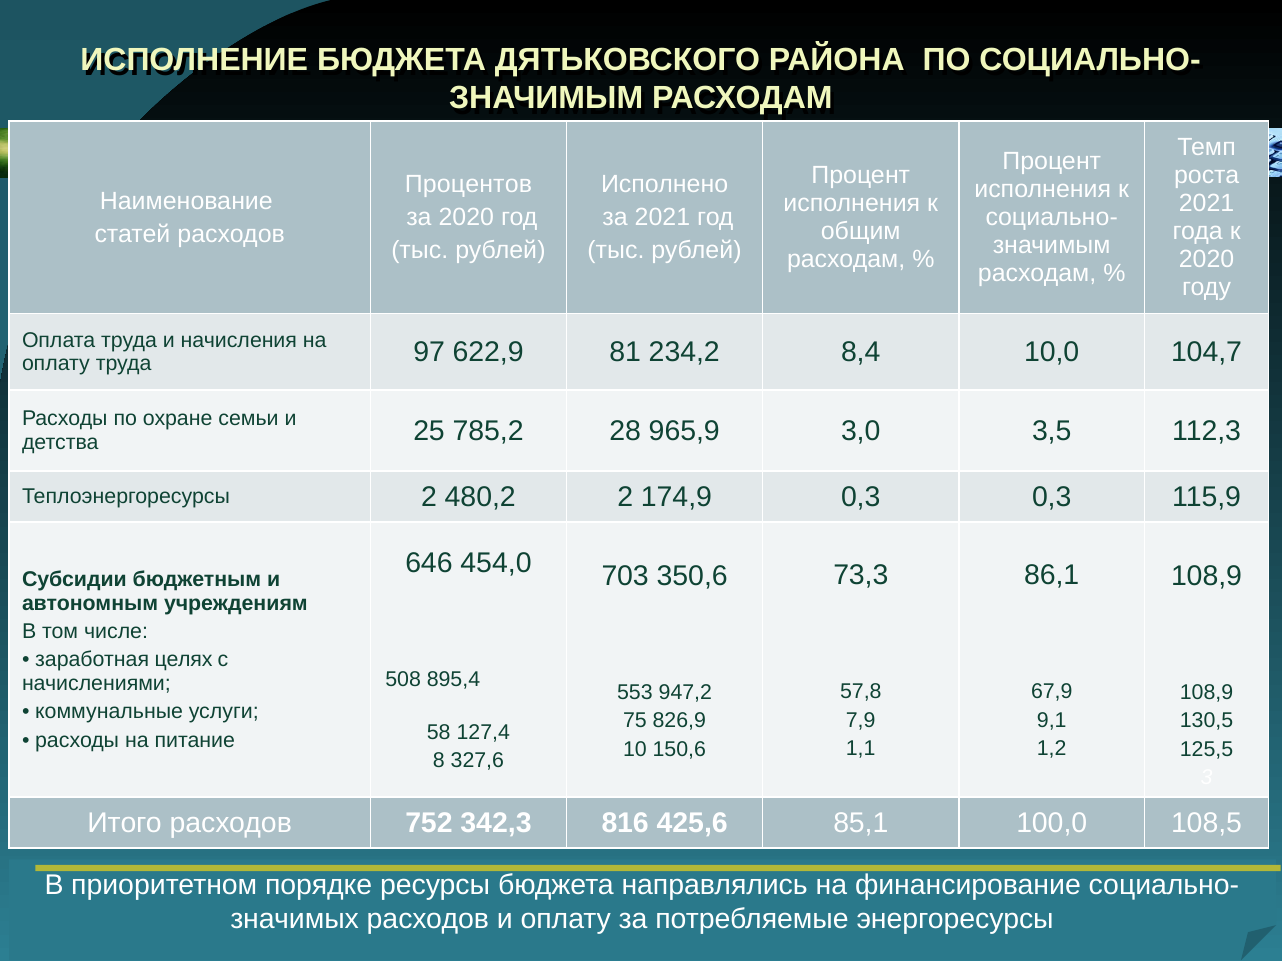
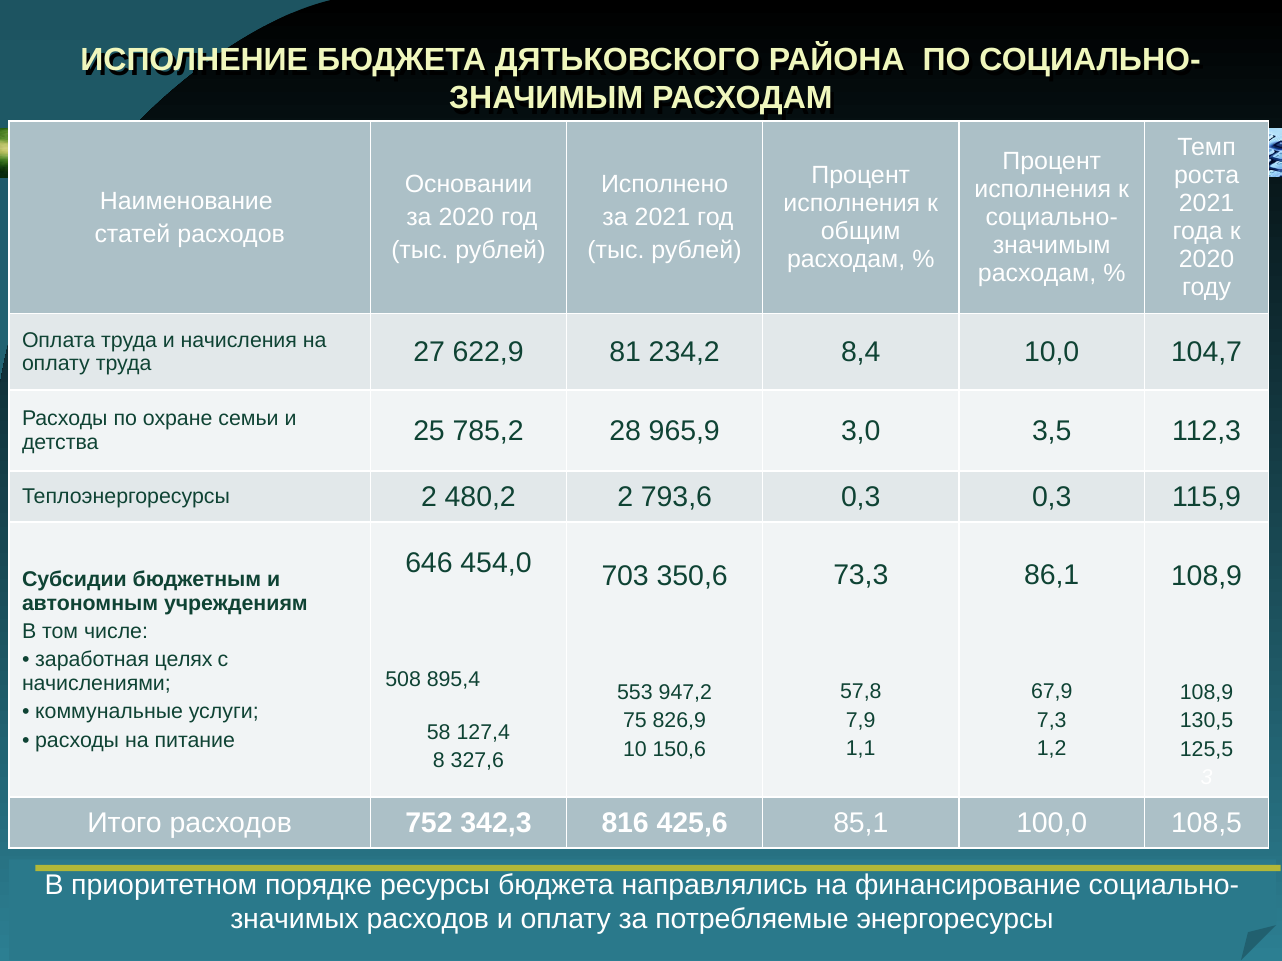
Процентов: Процентов -> Основании
97: 97 -> 27
174,9: 174,9 -> 793,6
9,1: 9,1 -> 7,3
